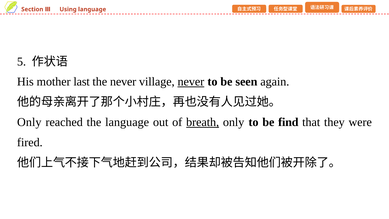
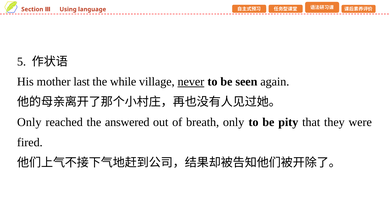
the never: never -> while
the language: language -> answered
breath underline: present -> none
find: find -> pity
